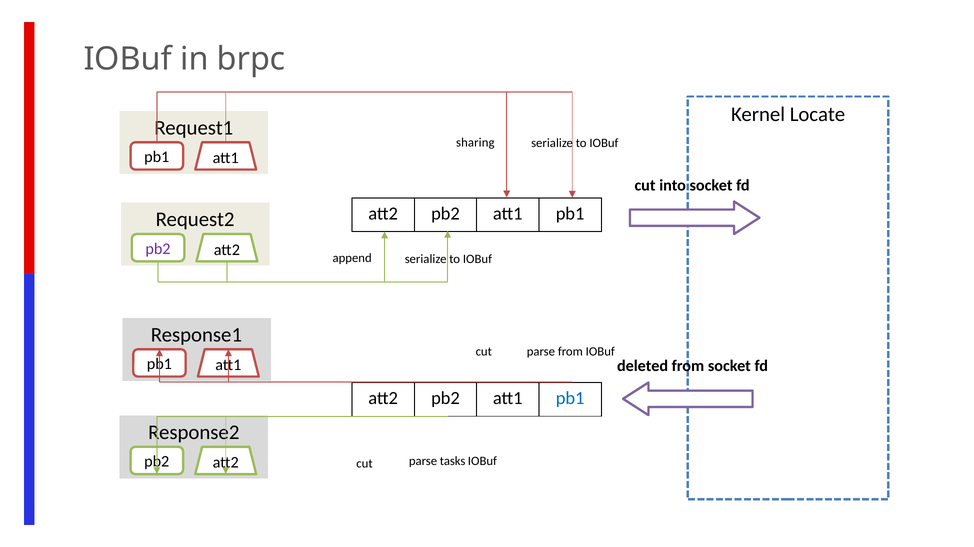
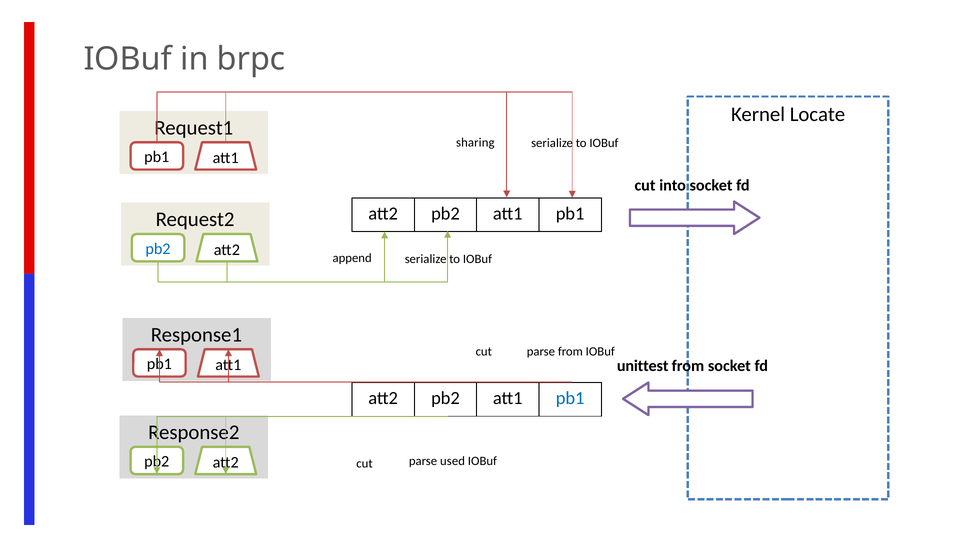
pb2 at (158, 249) colour: purple -> blue
deleted: deleted -> unittest
tasks: tasks -> used
